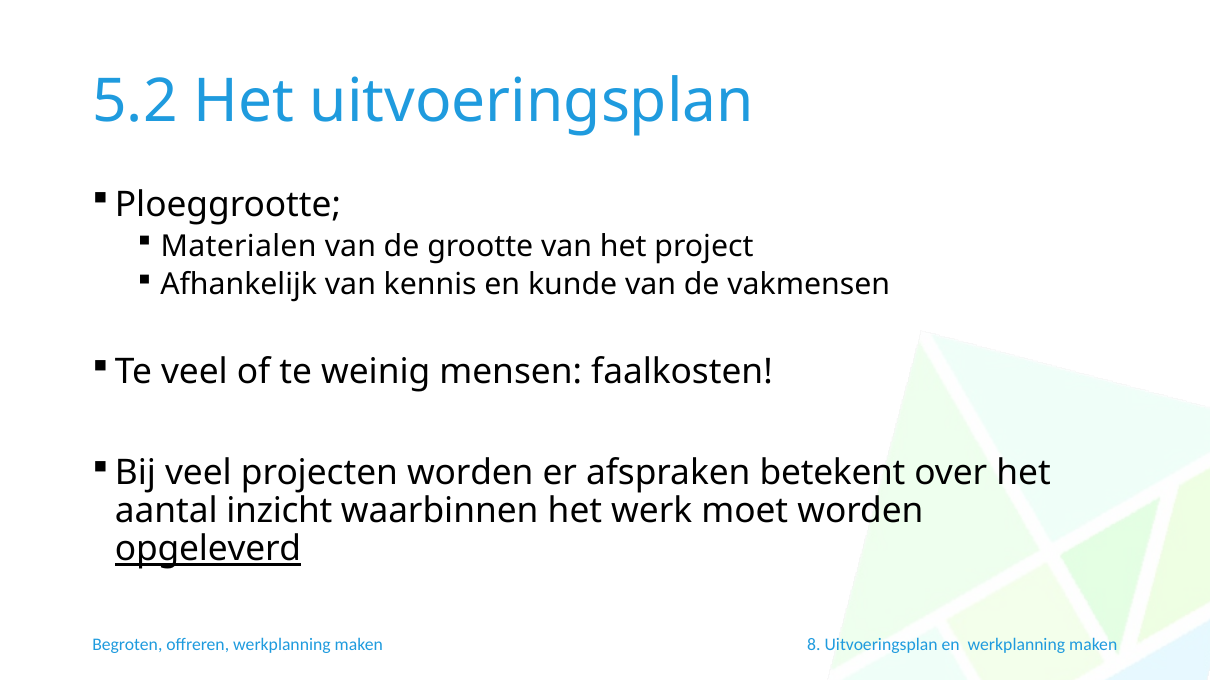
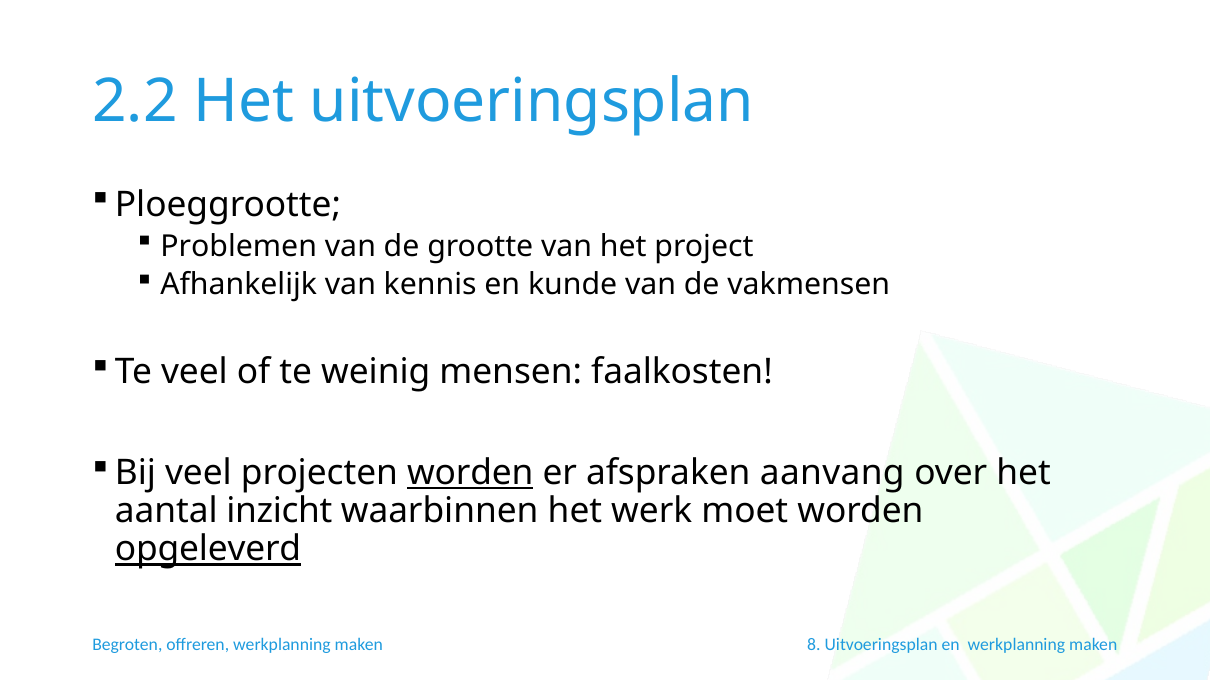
5.2: 5.2 -> 2.2
Materialen: Materialen -> Problemen
worden at (470, 474) underline: none -> present
betekent: betekent -> aanvang
